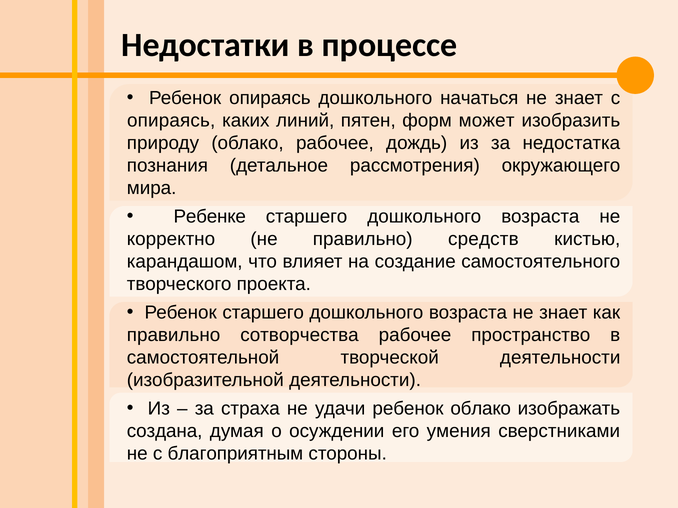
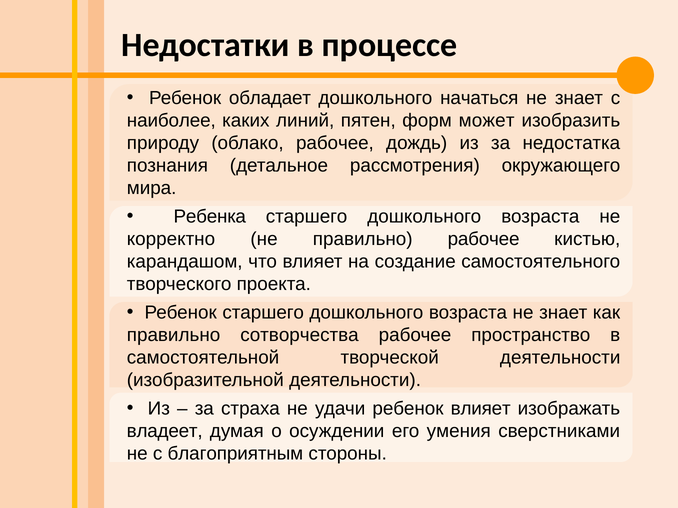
Ребенок опираясь: опираясь -> обладает
опираясь at (171, 121): опираясь -> наиболее
Ребенке: Ребенке -> Ребенка
правильно средств: средств -> рабочее
ребенок облако: облако -> влияет
создана: создана -> владеет
